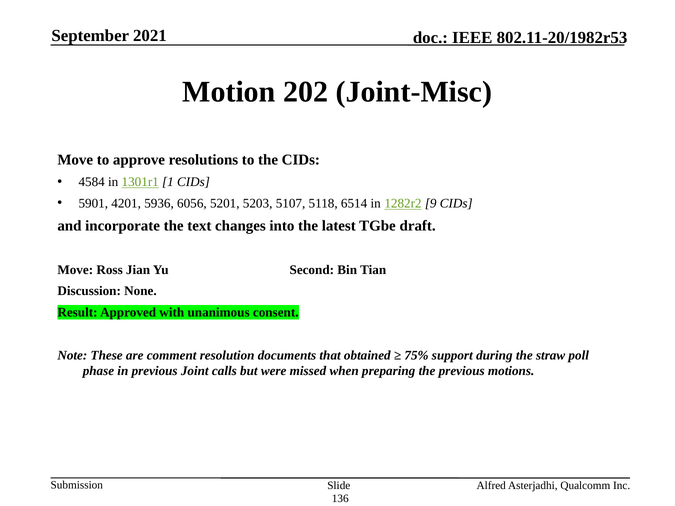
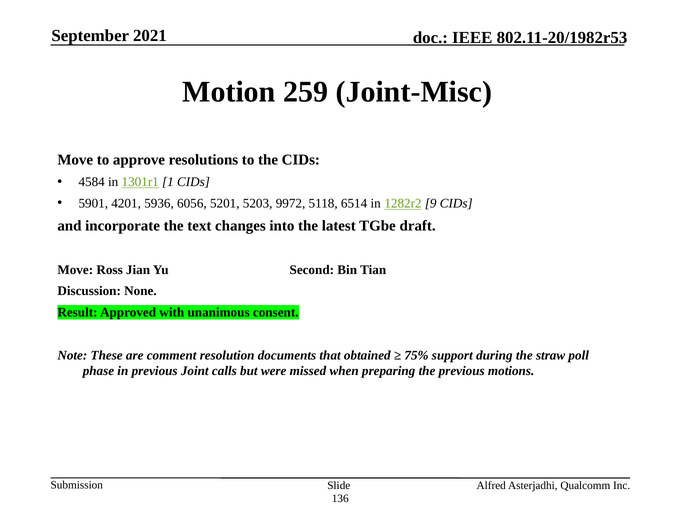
202: 202 -> 259
5107: 5107 -> 9972
